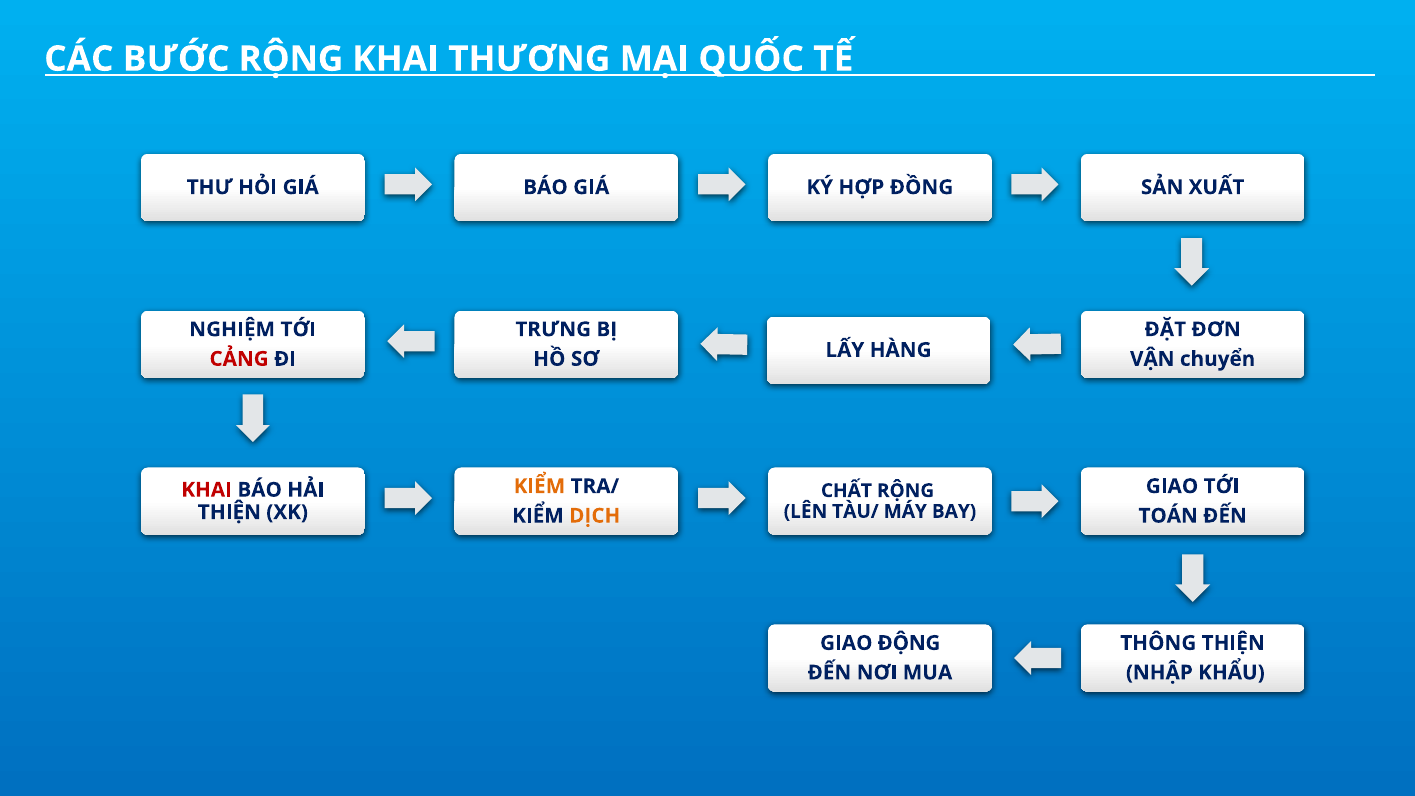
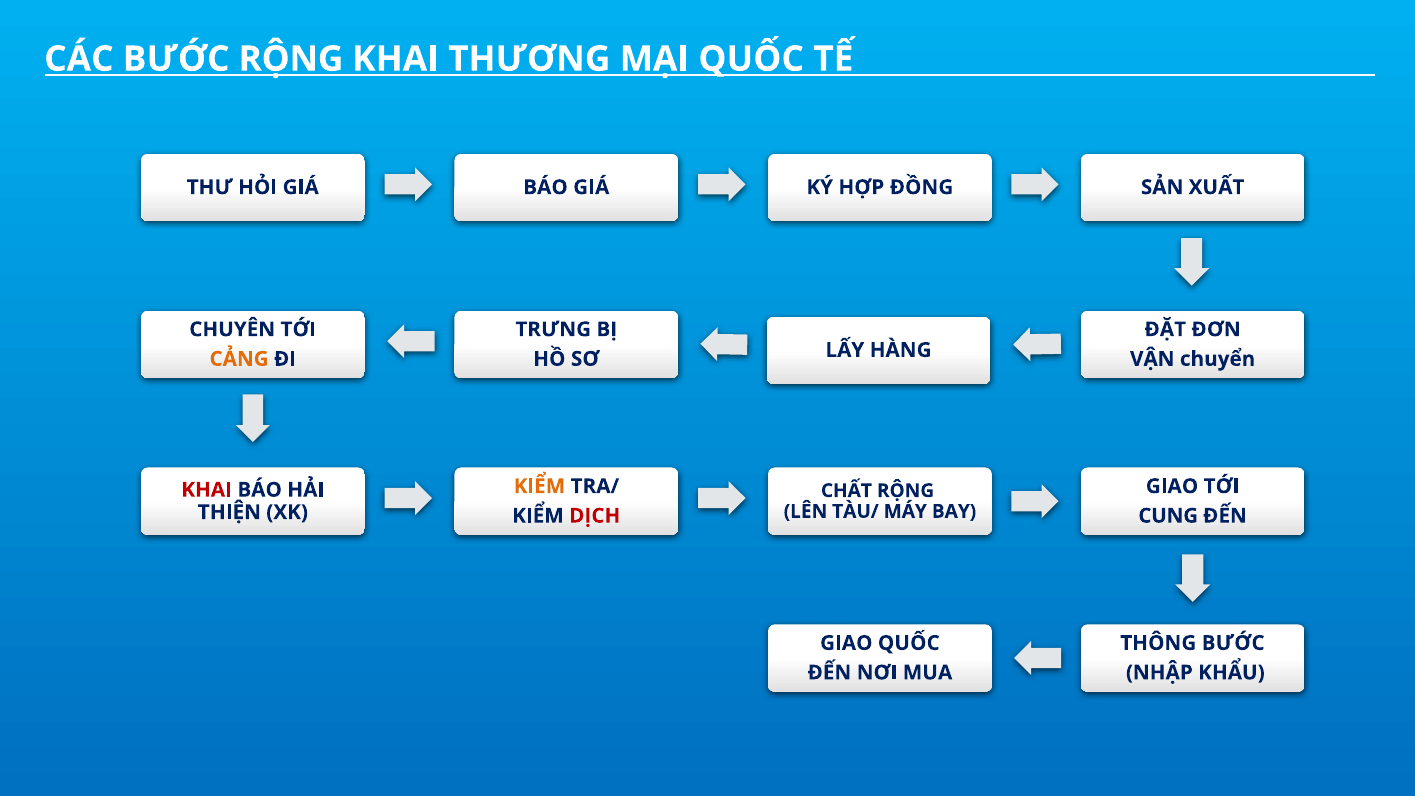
NGHIỆM: NGHIỆM -> CHUYÊN
CẢNG colour: red -> orange
DỊCH colour: orange -> red
TOÁN: TOÁN -> CUNG
GIAO ĐỘNG: ĐỘNG -> QUỐC
THÔNG THIỆN: THIỆN -> BƯỚC
